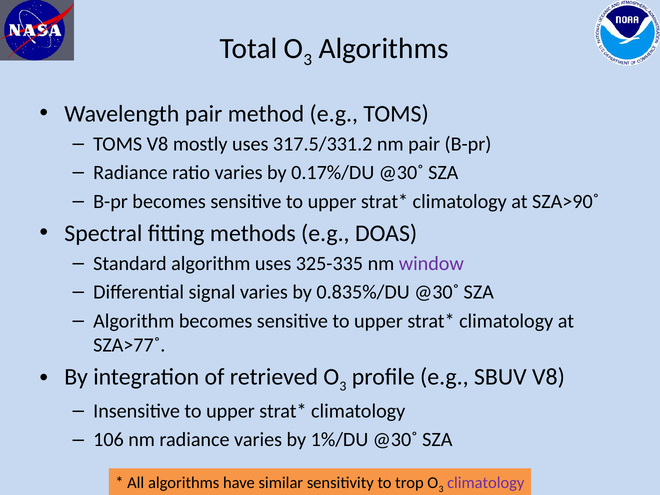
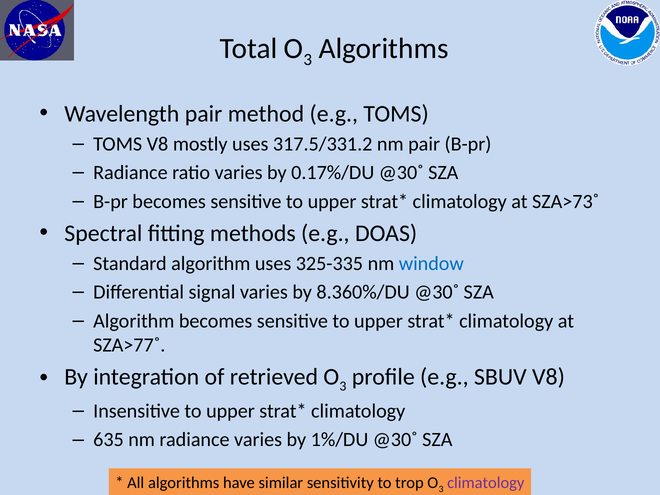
SZA>90˚: SZA>90˚ -> SZA>73˚
window colour: purple -> blue
0.835%/DU: 0.835%/DU -> 8.360%/DU
106: 106 -> 635
